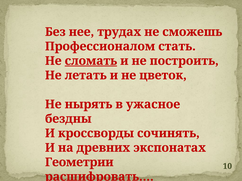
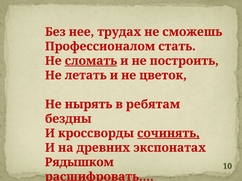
ужасное: ужасное -> ребятам
сочинять underline: none -> present
Геометрии: Геометрии -> Рядышком
